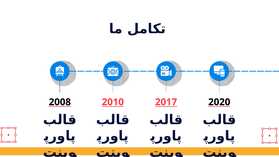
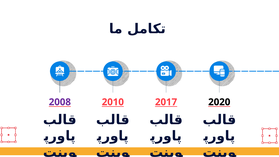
2008 colour: black -> purple
